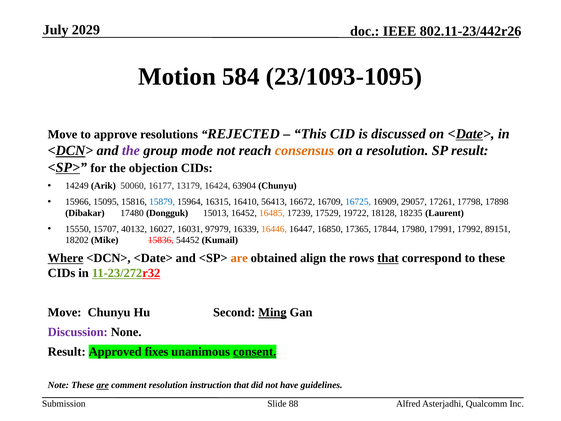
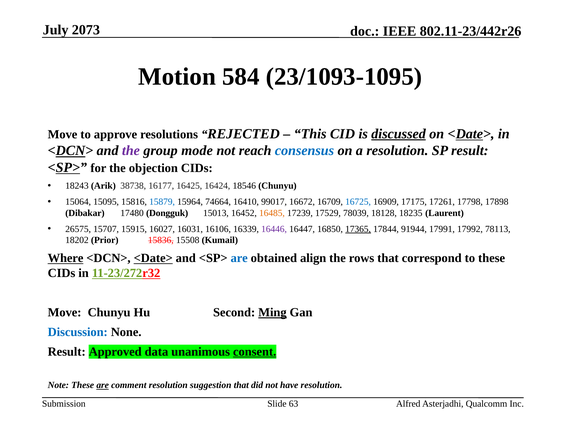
2029: 2029 -> 2073
discussed underline: none -> present
consensus colour: orange -> blue
14249: 14249 -> 18243
50060: 50060 -> 38738
13179: 13179 -> 16425
63904: 63904 -> 18546
15966: 15966 -> 15064
16315: 16315 -> 74664
56413: 56413 -> 99017
29057: 29057 -> 17175
19722: 19722 -> 78039
15550: 15550 -> 26575
40132: 40132 -> 15915
97979: 97979 -> 16106
16446 colour: orange -> purple
17365 underline: none -> present
17980: 17980 -> 91944
89151: 89151 -> 78113
Mike: Mike -> Prior
54452: 54452 -> 15508
<Date> at (153, 258) underline: none -> present
are at (239, 258) colour: orange -> blue
that at (388, 258) underline: present -> none
Discussion colour: purple -> blue
fixes: fixes -> data
instruction: instruction -> suggestion
have guidelines: guidelines -> resolution
88: 88 -> 63
